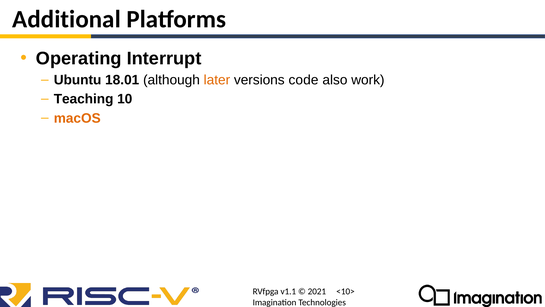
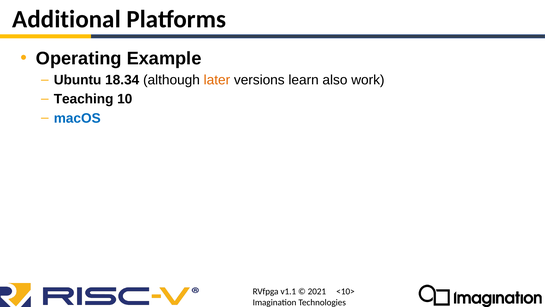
Interrupt: Interrupt -> Example
18.01: 18.01 -> 18.34
code: code -> learn
macOS colour: orange -> blue
